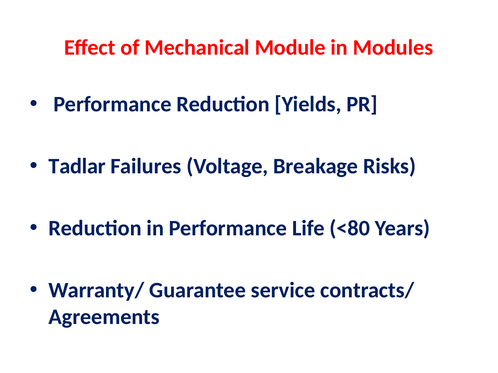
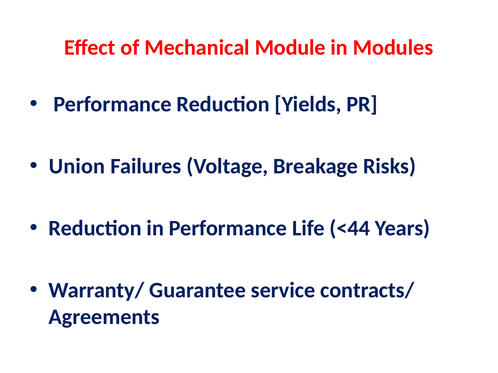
Tadlar: Tadlar -> Union
<80: <80 -> <44
